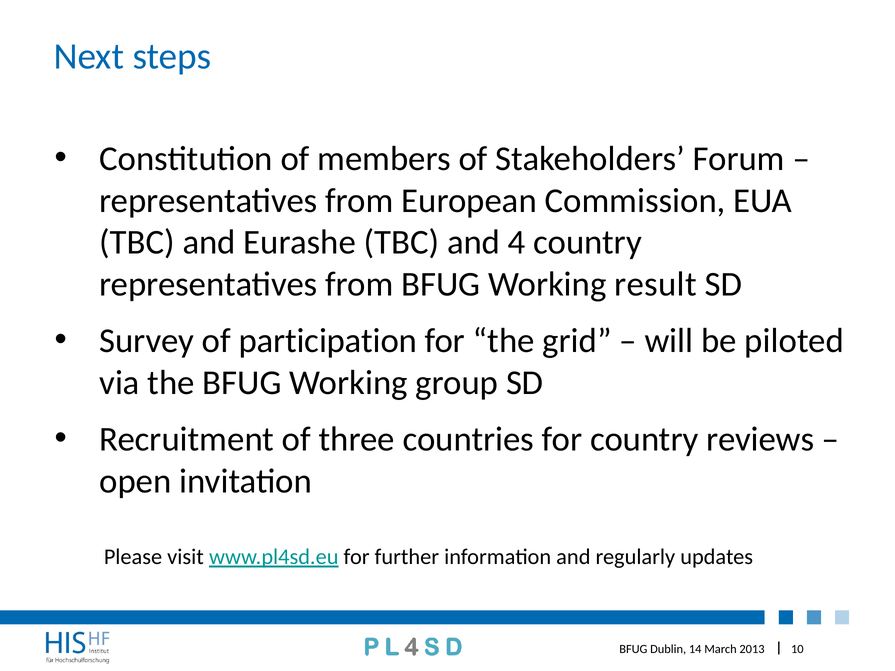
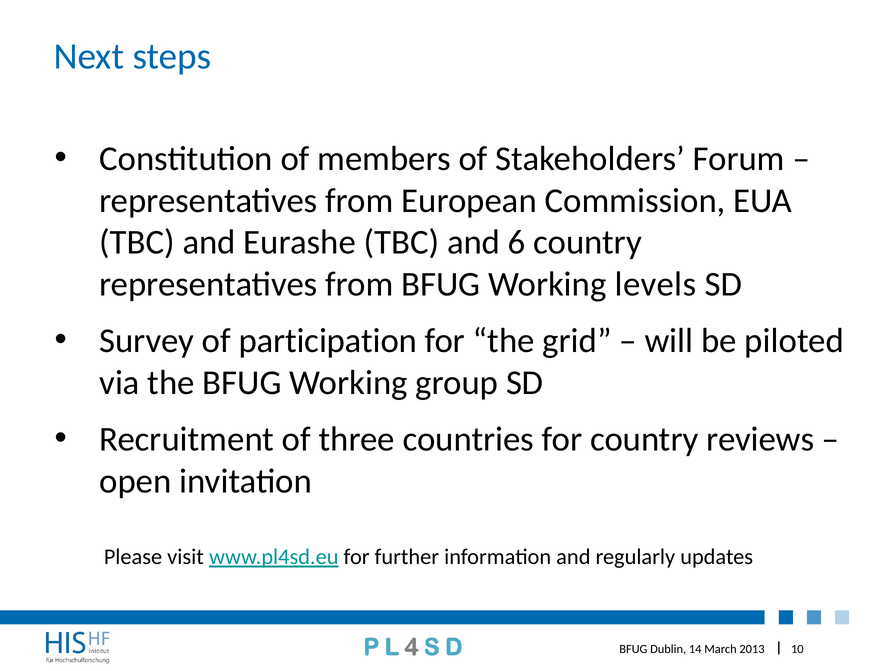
4: 4 -> 6
result: result -> levels
